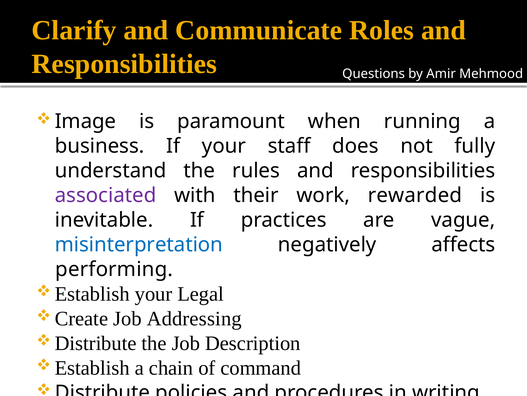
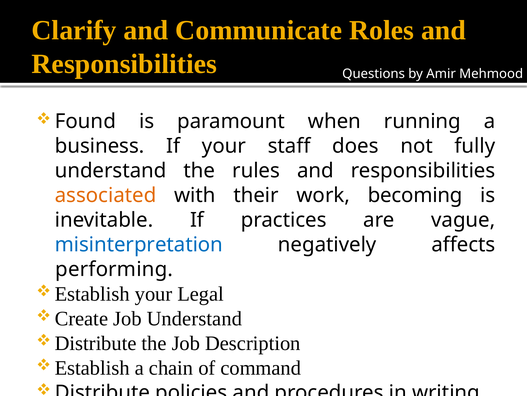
Image: Image -> Found
associated colour: purple -> orange
rewarded: rewarded -> becoming
Job Addressing: Addressing -> Understand
